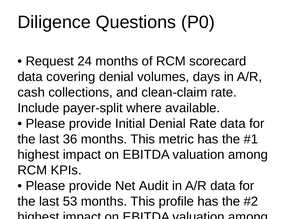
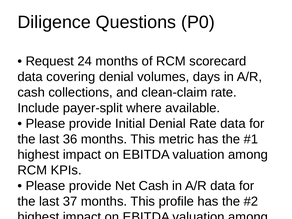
Net Audit: Audit -> Cash
53: 53 -> 37
